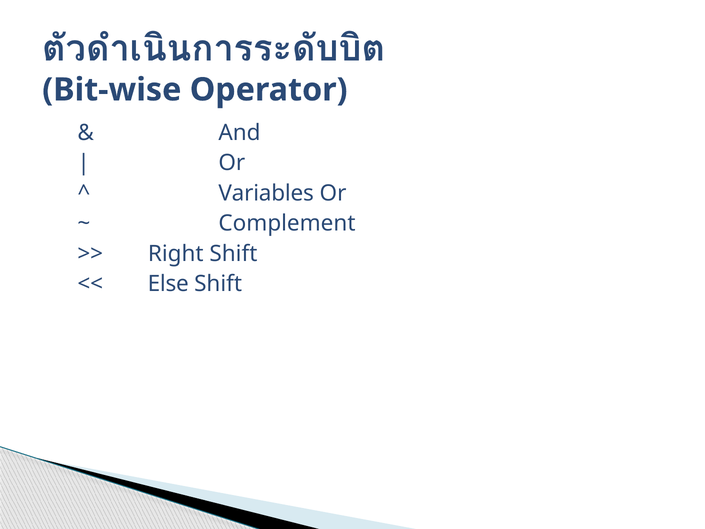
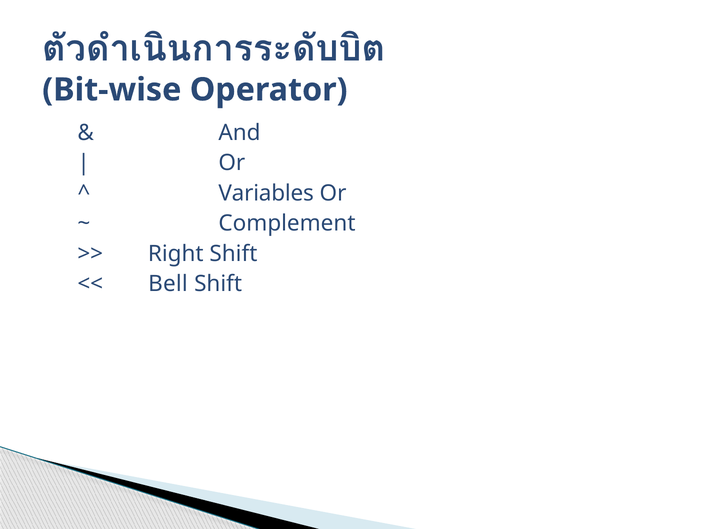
Else: Else -> Bell
